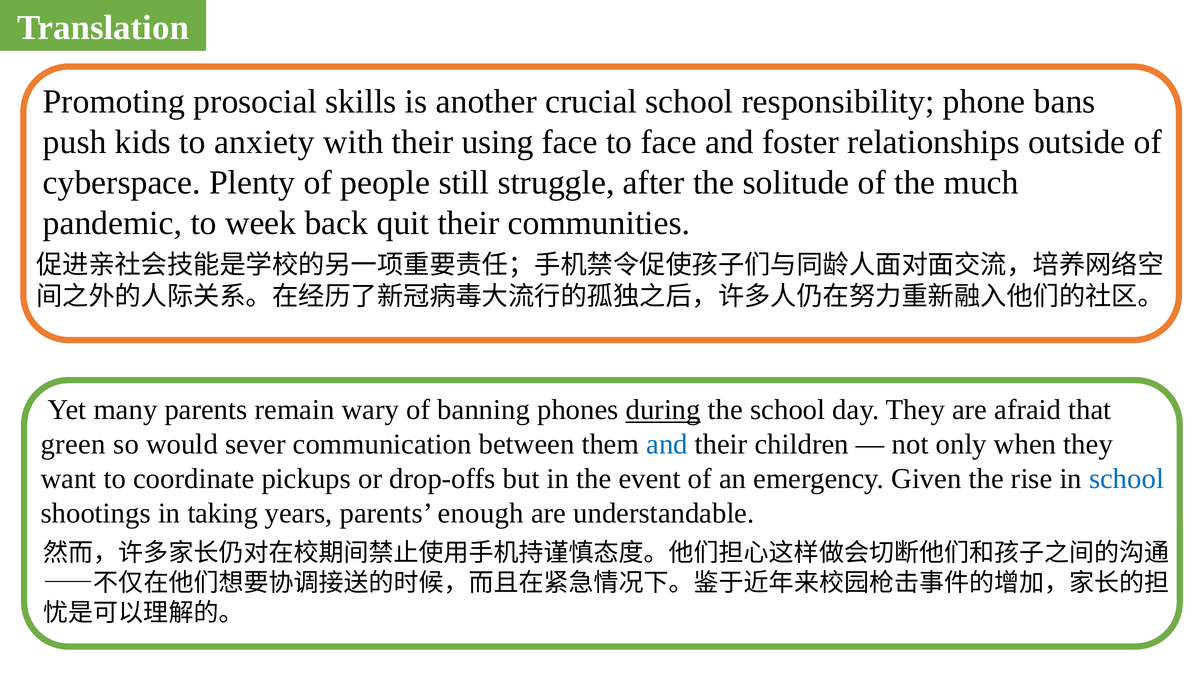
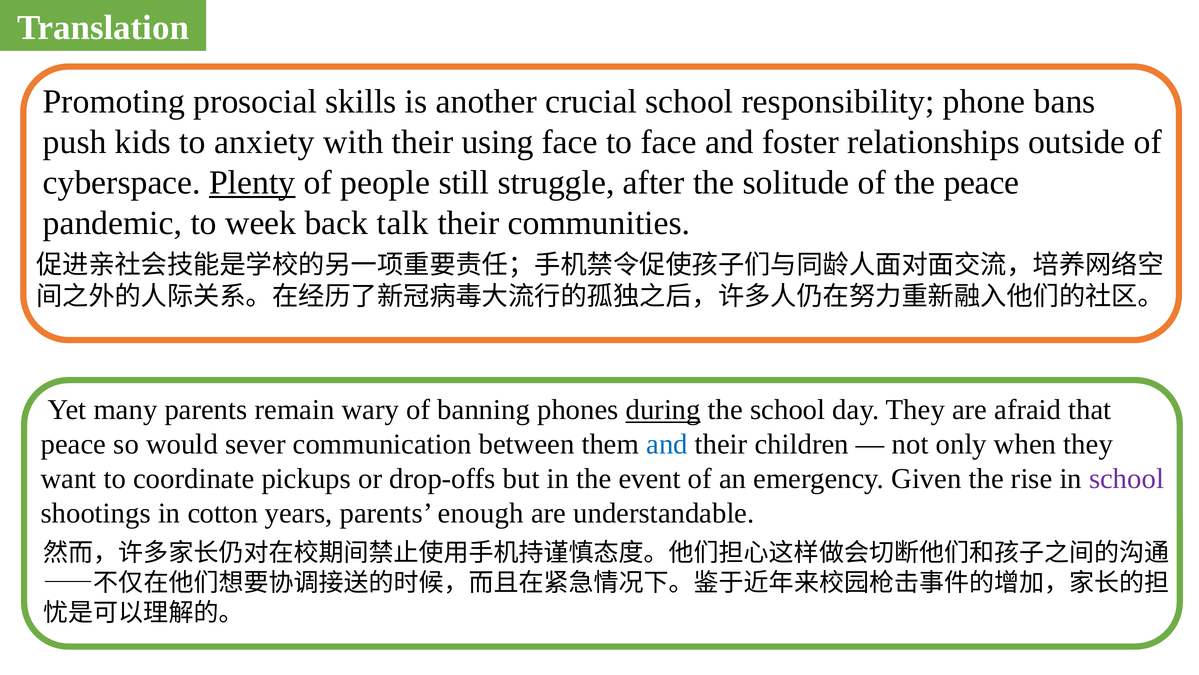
Plenty underline: none -> present
the much: much -> peace
quit: quit -> talk
green at (73, 444): green -> peace
school at (1127, 478) colour: blue -> purple
taking: taking -> cotton
